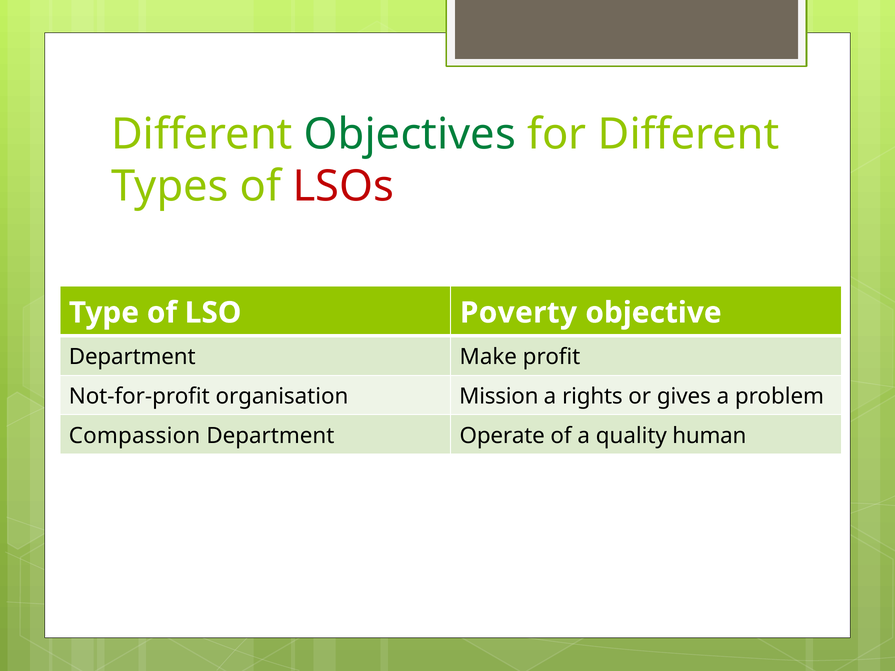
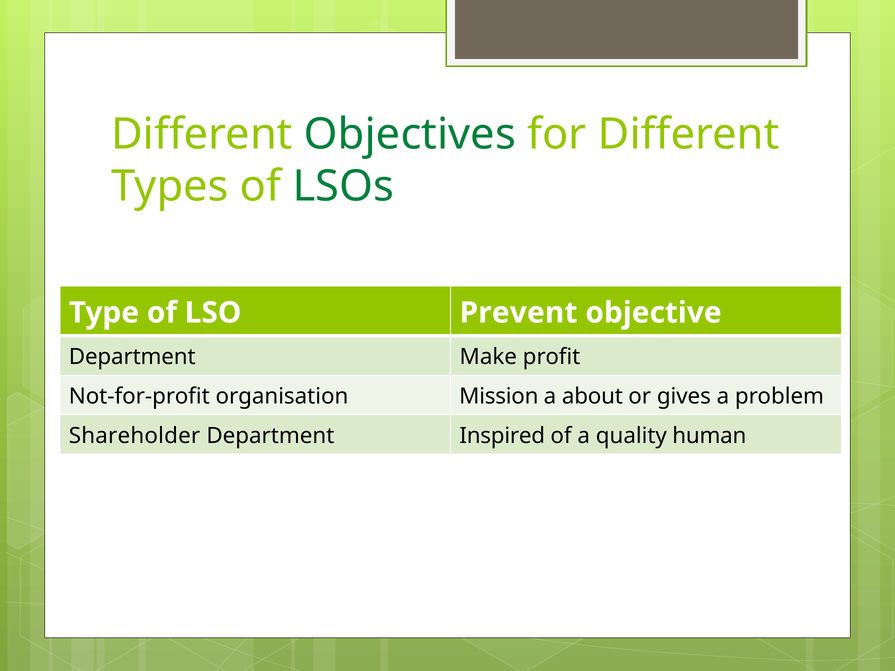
LSOs colour: red -> green
Poverty: Poverty -> Prevent
rights: rights -> about
Compassion: Compassion -> Shareholder
Operate: Operate -> Inspired
